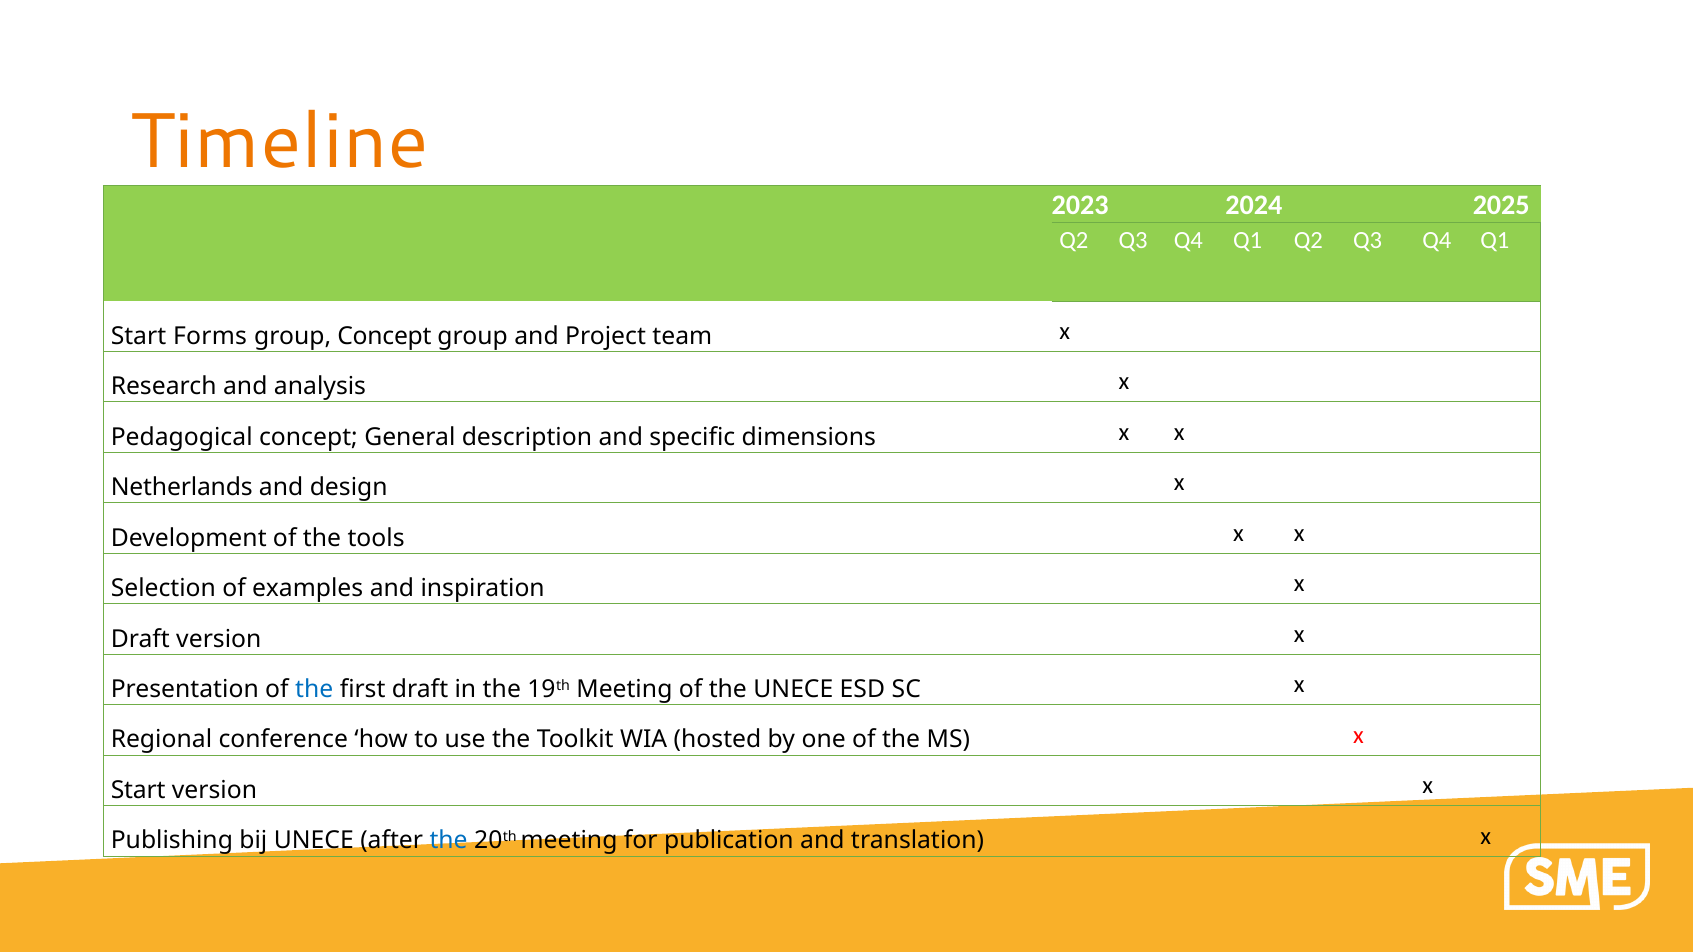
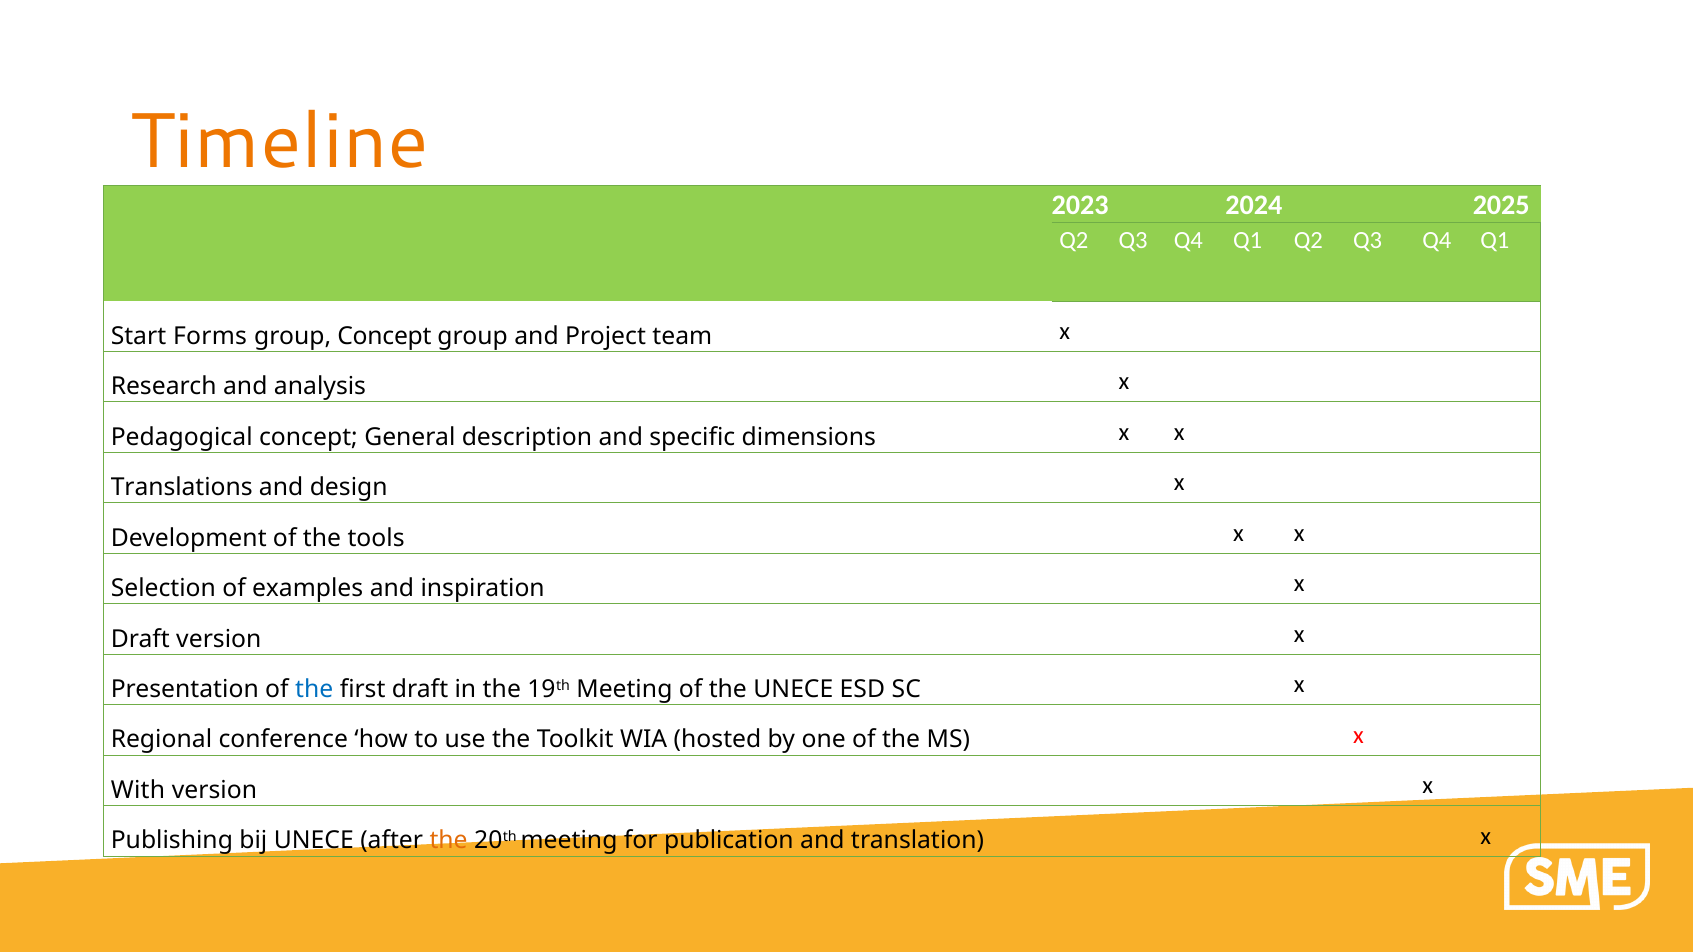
Netherlands: Netherlands -> Translations
Start at (138, 791): Start -> With
the at (449, 841) colour: blue -> orange
